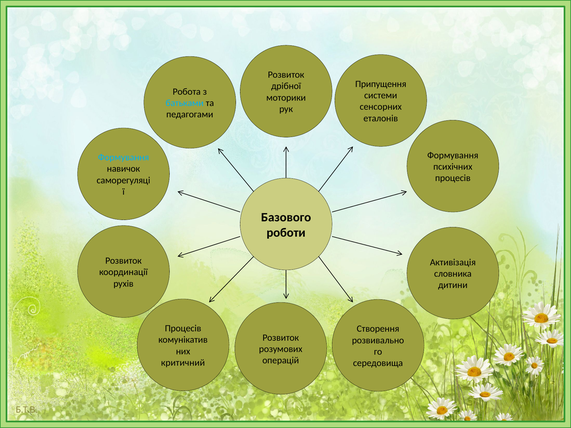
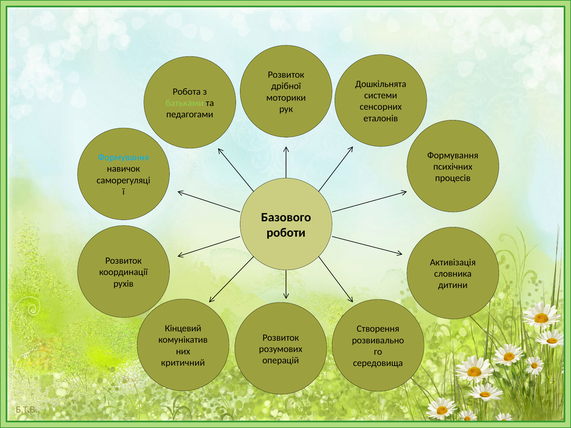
Припущення: Припущення -> Дошкільнята
батьками colour: light blue -> light green
Процесів at (183, 329): Процесів -> Кінцевий
